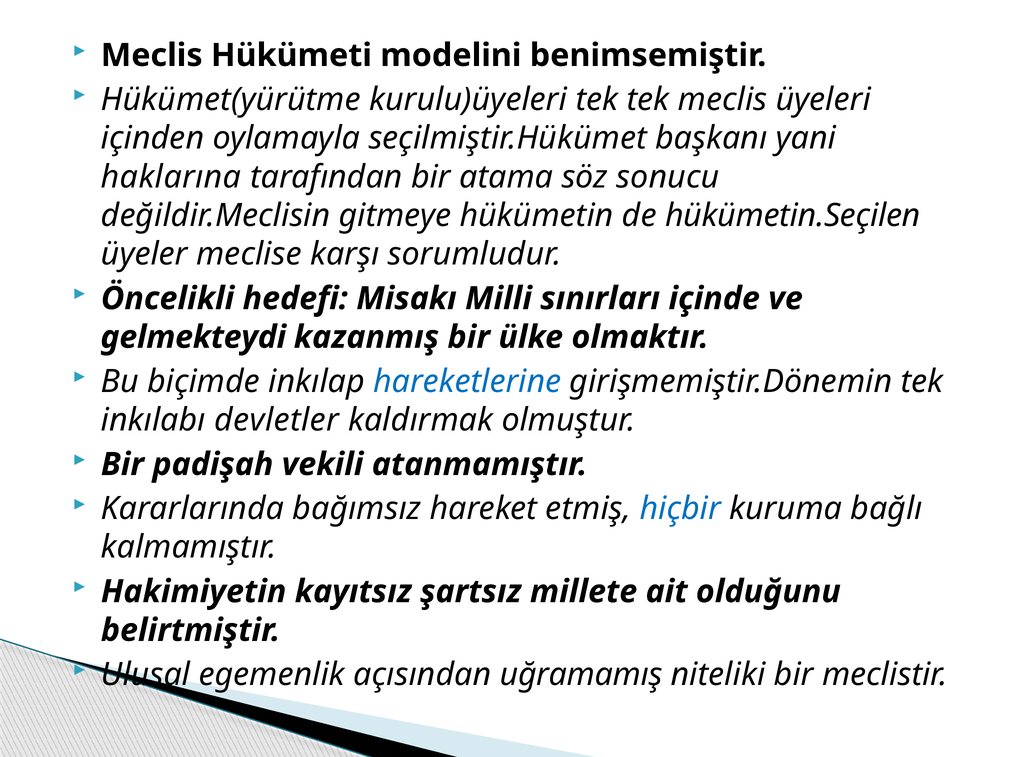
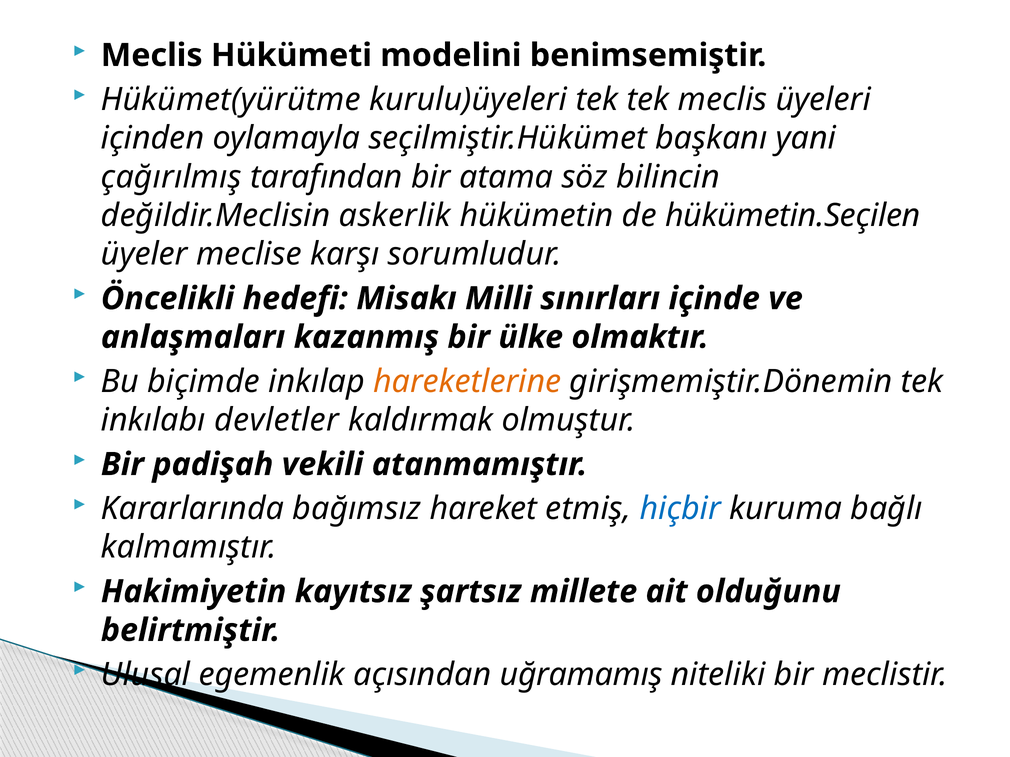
haklarına: haklarına -> çağırılmış
sonucu: sonucu -> bilincin
gitmeye: gitmeye -> askerlik
gelmekteydi: gelmekteydi -> anlaşmaları
hareketlerine colour: blue -> orange
